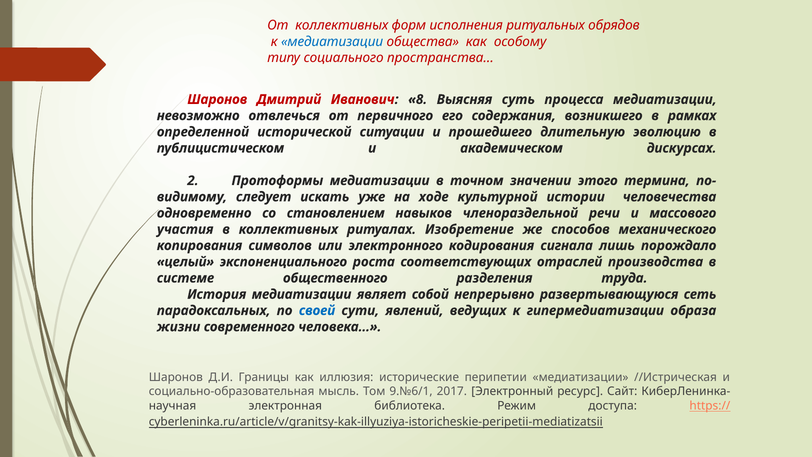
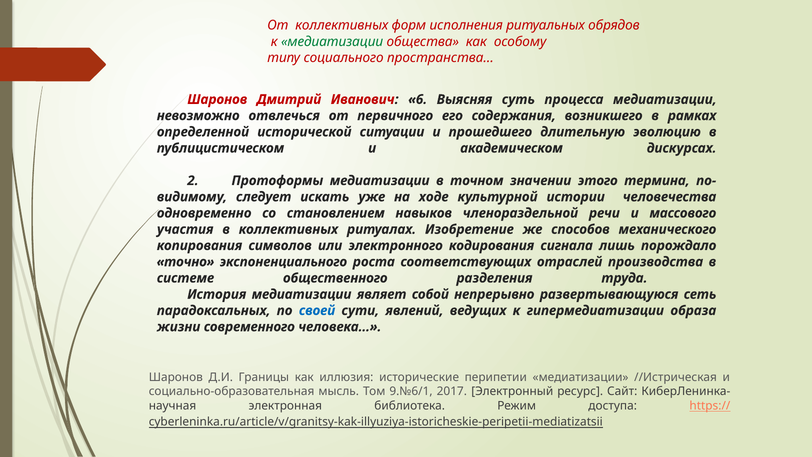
медиатизации at (332, 42) colour: blue -> green
8: 8 -> 6
целый: целый -> точно
